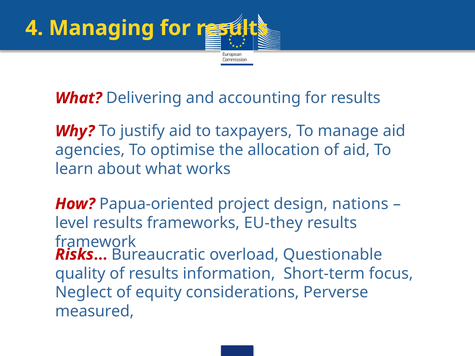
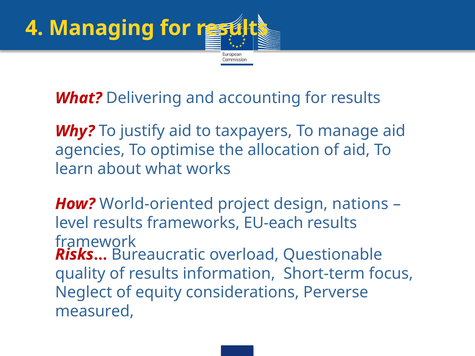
Papua-oriented: Papua-oriented -> World-oriented
EU-they: EU-they -> EU-each
